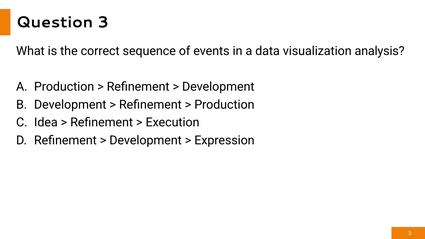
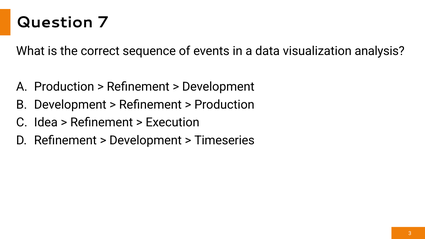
Question 3: 3 -> 7
Expression: Expression -> Timeseries
